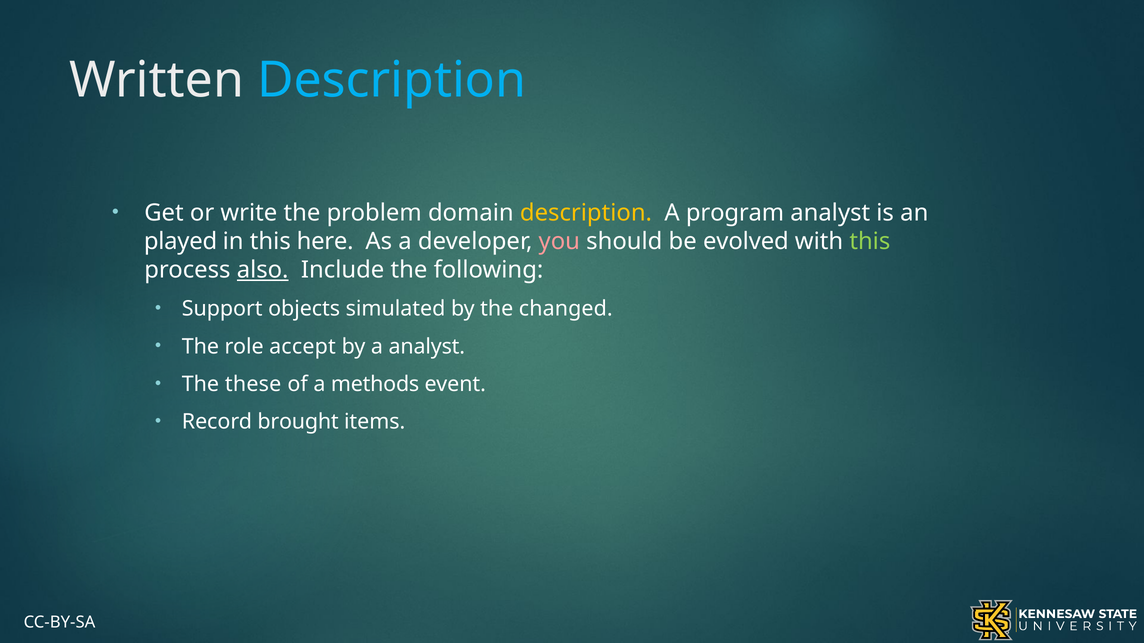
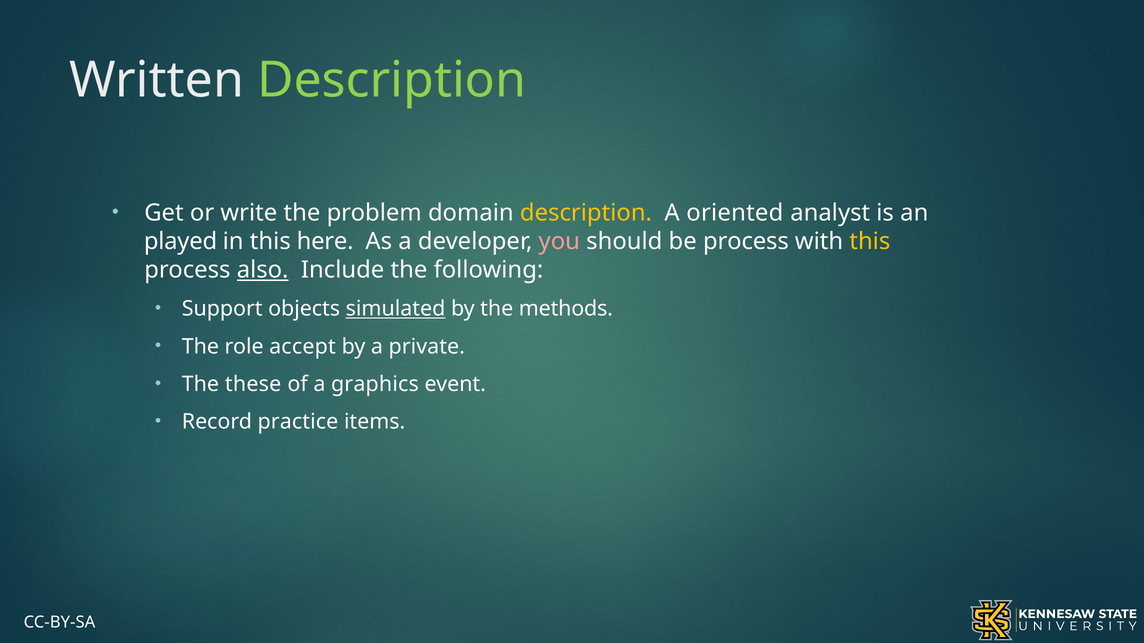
Description at (392, 80) colour: light blue -> light green
program: program -> oriented
be evolved: evolved -> process
this at (870, 242) colour: light green -> yellow
simulated underline: none -> present
changed: changed -> methods
a analyst: analyst -> private
methods: methods -> graphics
brought: brought -> practice
